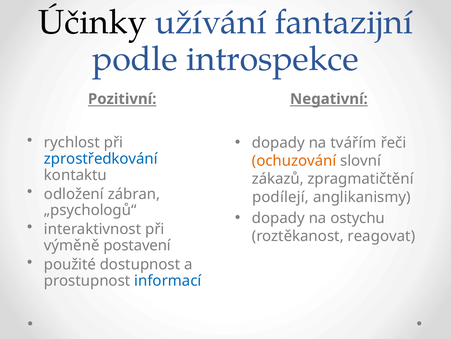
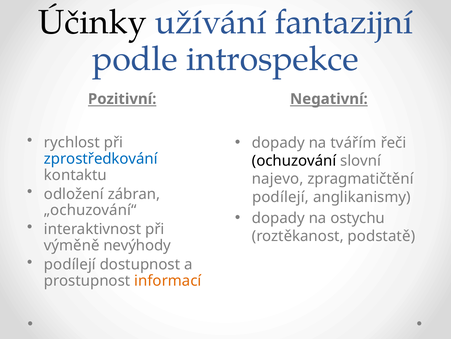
ochuzování colour: orange -> black
zákazů: zákazů -> najevo
„psychologů“: „psychologů“ -> „ochuzování“
reagovat: reagovat -> podstatě
postavení: postavení -> nevýhody
použité at (70, 264): použité -> podílejí
informací colour: blue -> orange
